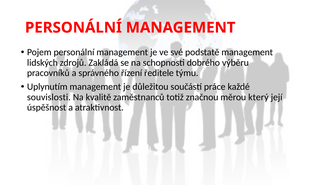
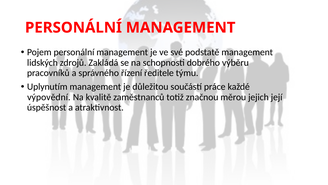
souvislosti: souvislosti -> výpovědní
který: který -> jejich
